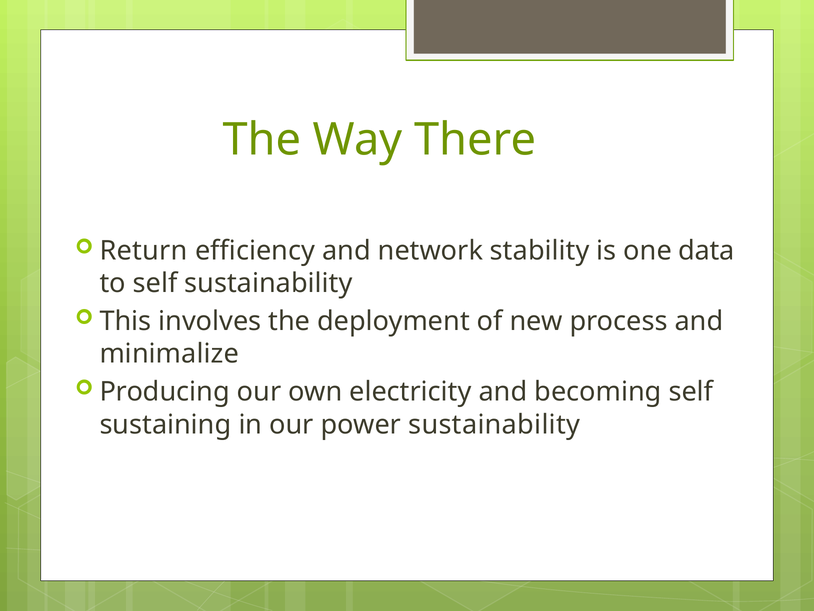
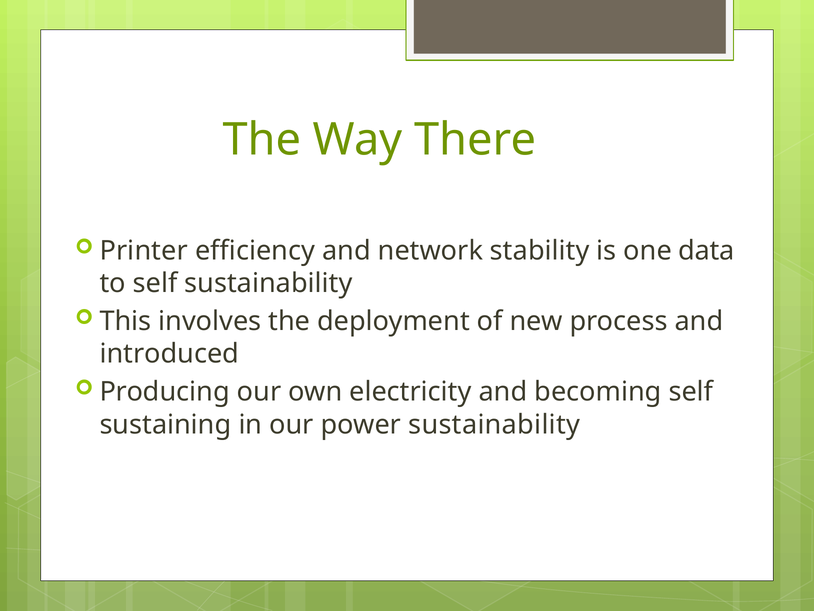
Return: Return -> Printer
minimalize: minimalize -> introduced
